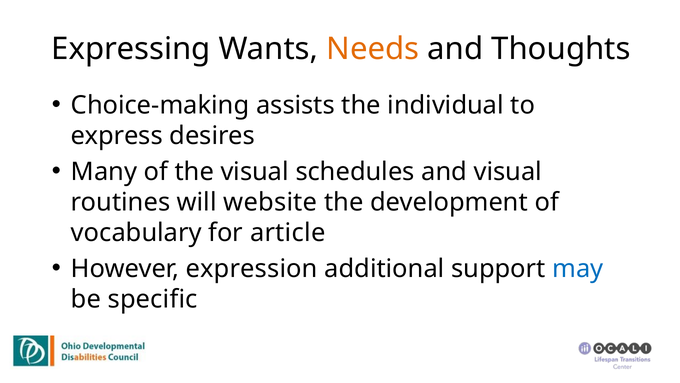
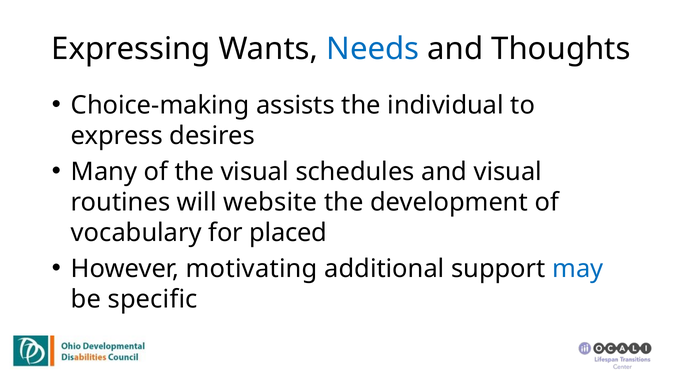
Needs colour: orange -> blue
article: article -> placed
expression: expression -> motivating
